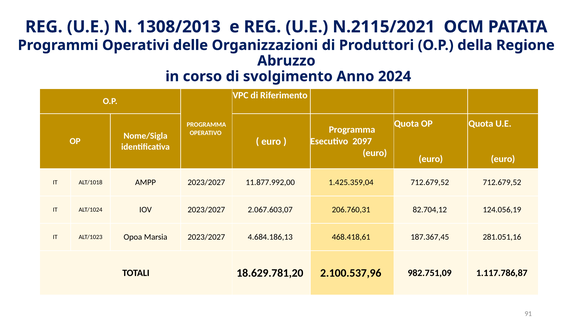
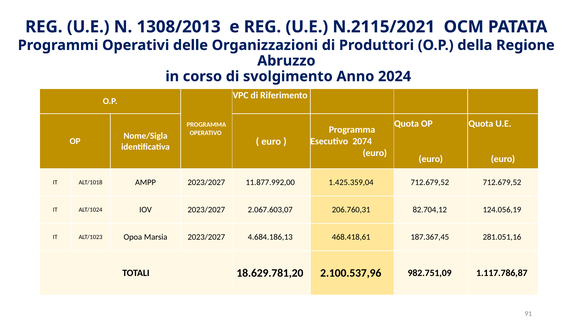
2097: 2097 -> 2074
